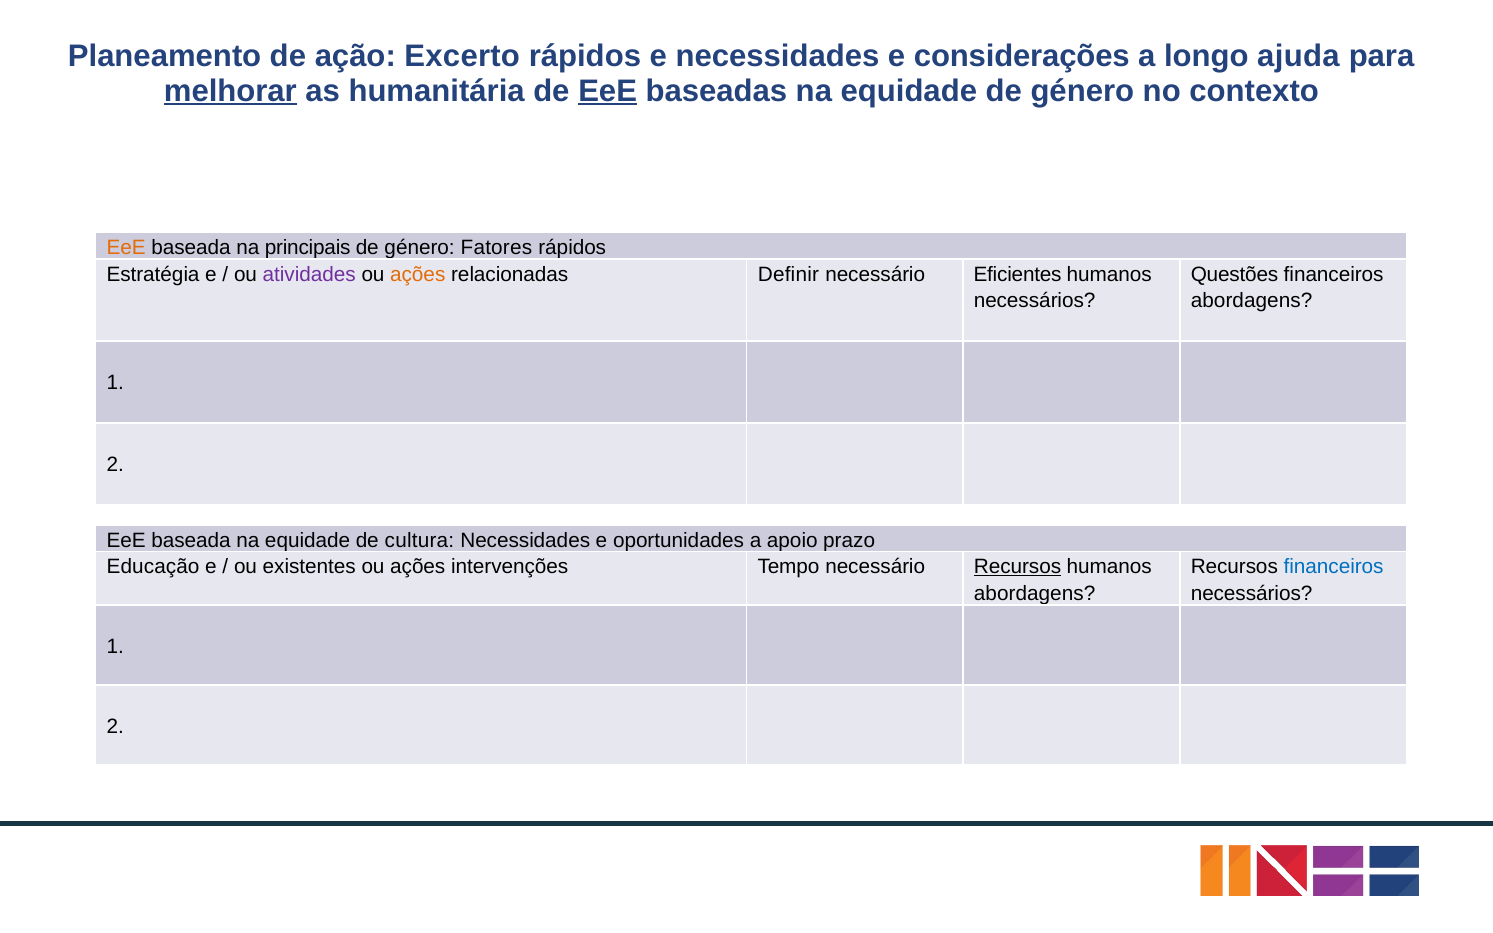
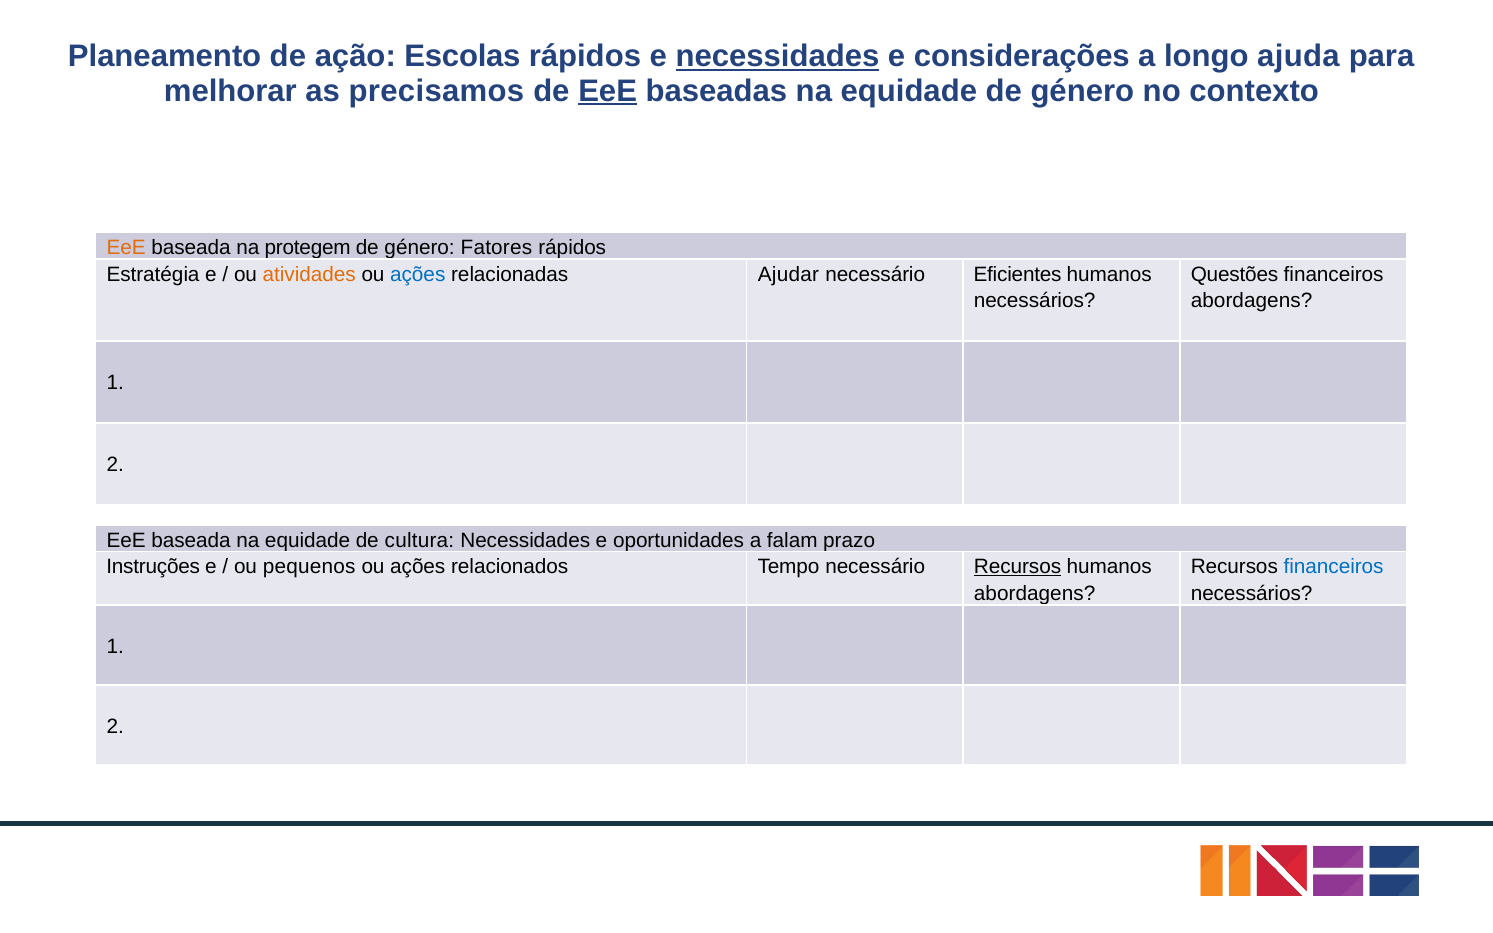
Excerto: Excerto -> Escolas
necessidades at (778, 56) underline: none -> present
melhorar underline: present -> none
humanitária: humanitária -> precisamos
principais: principais -> protegem
atividades colour: purple -> orange
ações at (418, 274) colour: orange -> blue
Definir: Definir -> Ajudar
apoio: apoio -> falam
Educação: Educação -> Instruções
existentes: existentes -> pequenos
intervenções: intervenções -> relacionados
